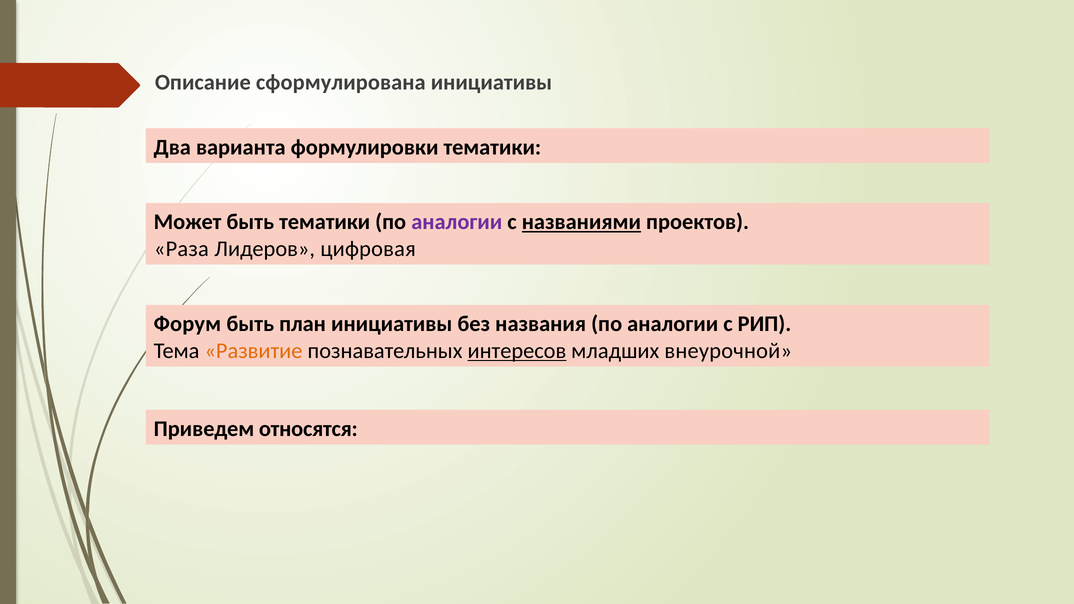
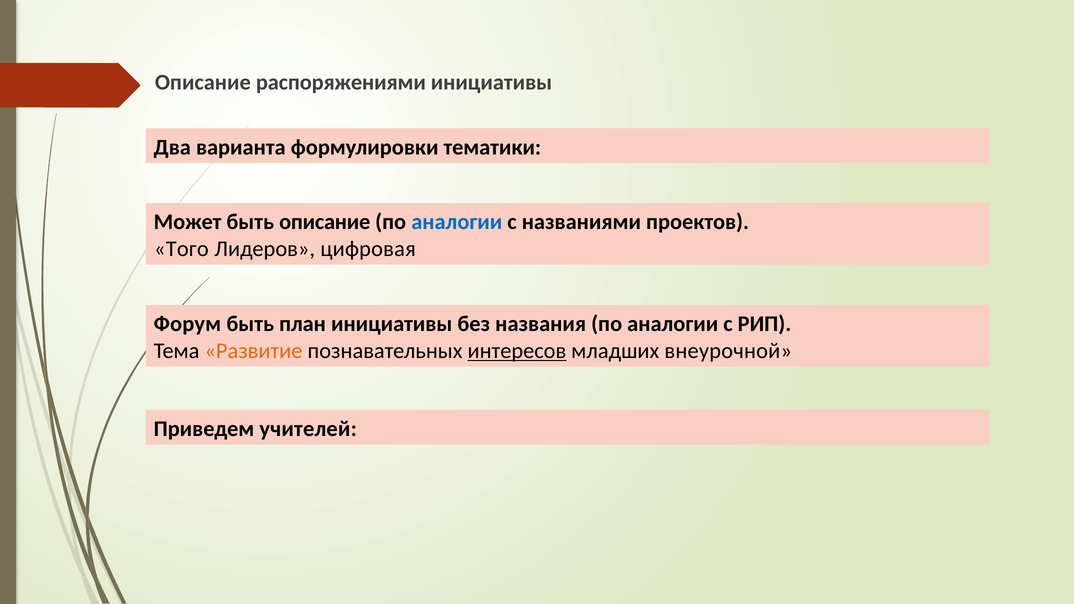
сформулирована: сформулирована -> распоряжениями
быть тематики: тематики -> описание
аналогии at (457, 222) colour: purple -> blue
названиями underline: present -> none
Раза: Раза -> Того
относятся: относятся -> учителей
